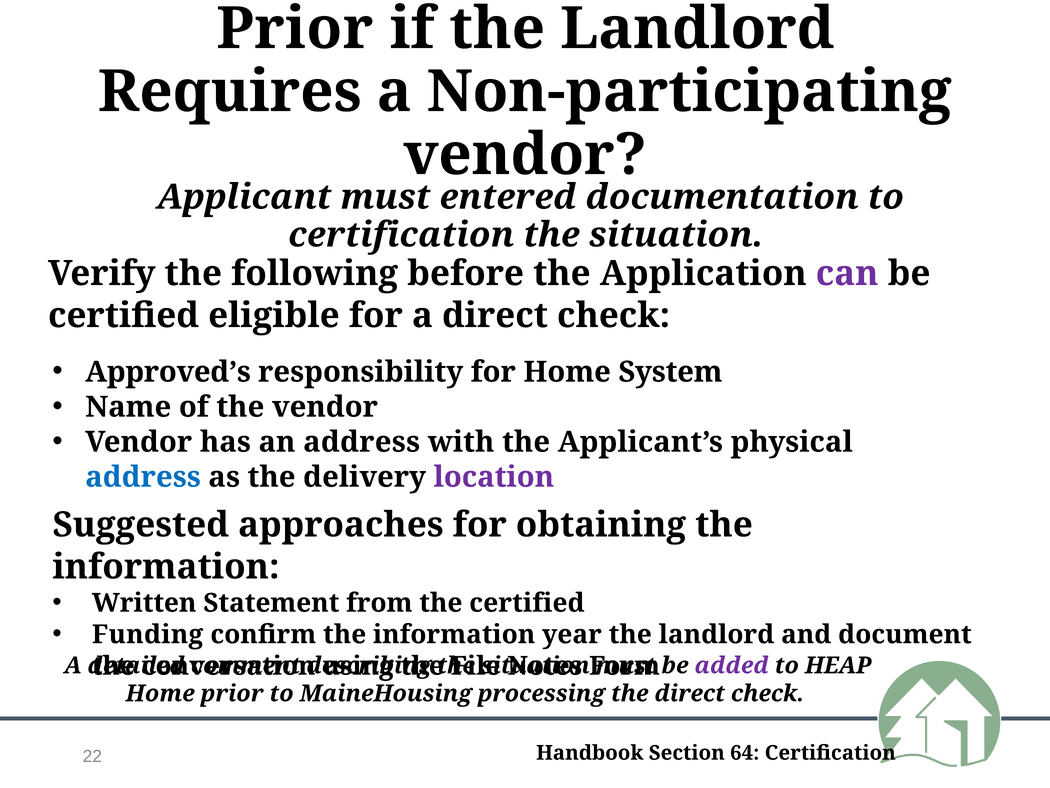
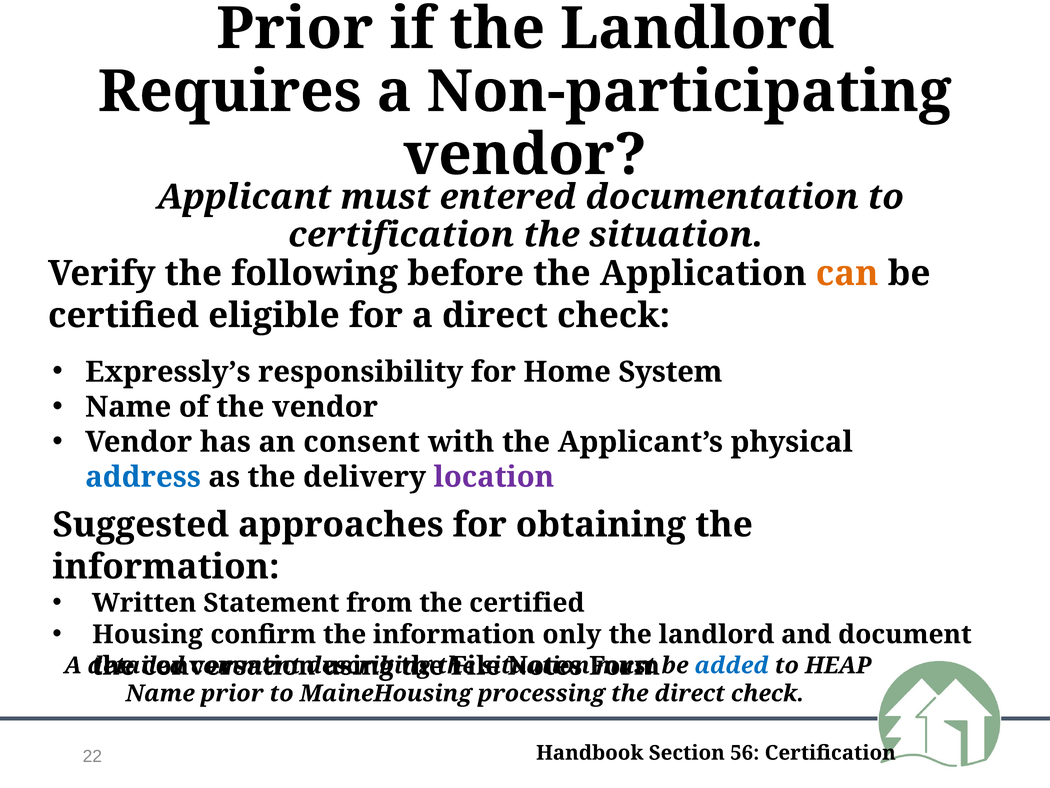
can colour: purple -> orange
Approved’s: Approved’s -> Expressly’s
an address: address -> consent
Funding: Funding -> Housing
year: year -> only
added colour: purple -> blue
Home at (160, 693): Home -> Name
64: 64 -> 56
